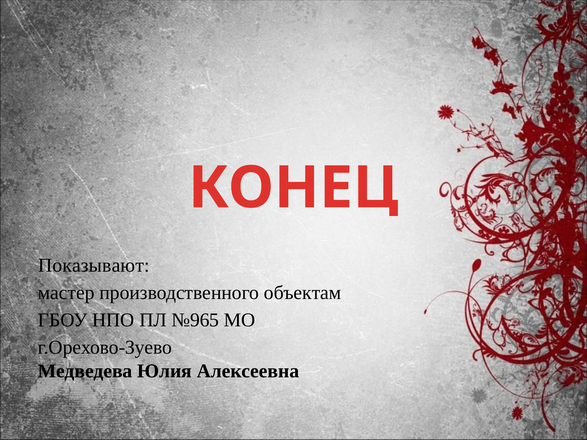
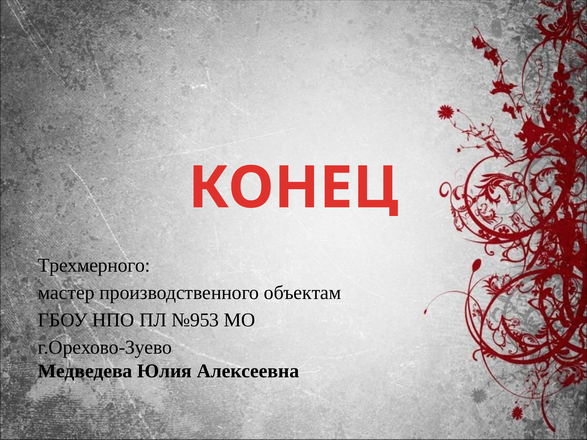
Показывают: Показывают -> Трехмерного
№965: №965 -> №953
